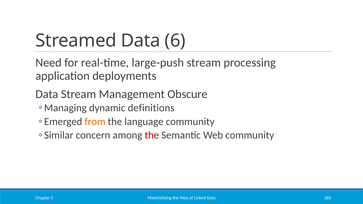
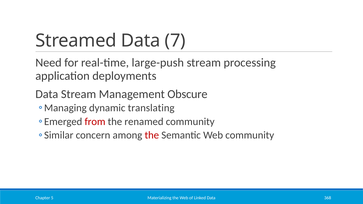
6: 6 -> 7
definitions: definitions -> translating
from colour: orange -> red
language: language -> renamed
